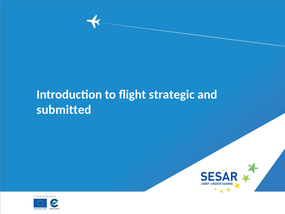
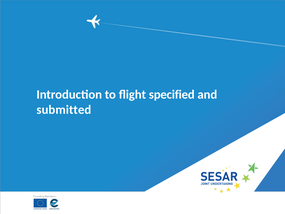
strategic: strategic -> specified
